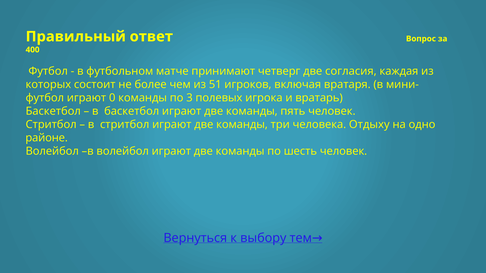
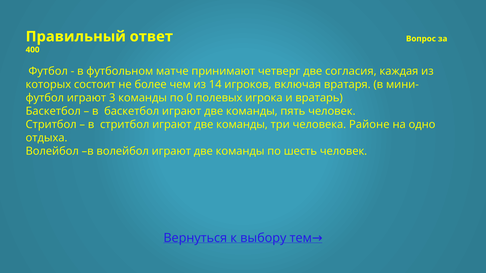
51: 51 -> 14
0: 0 -> 3
3: 3 -> 0
Отдыху: Отдыху -> Районе
районе: районе -> отдыха
